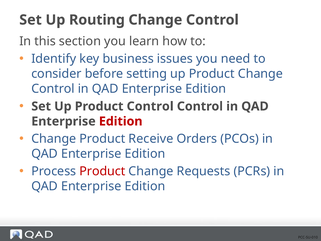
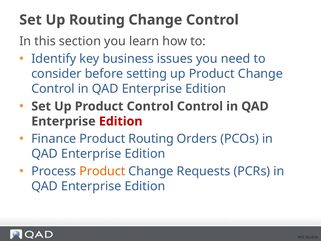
Change at (54, 139): Change -> Finance
Product Receive: Receive -> Routing
Product at (102, 171) colour: red -> orange
